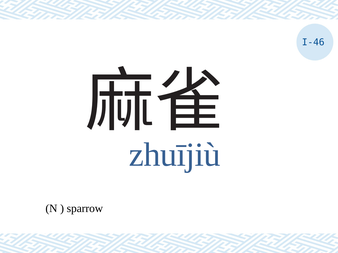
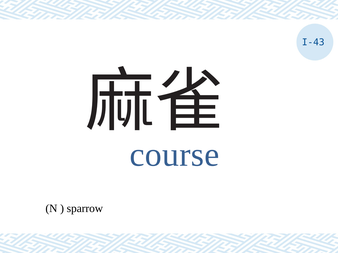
I-46: I-46 -> I-43
zhuījiù: zhuījiù -> course
